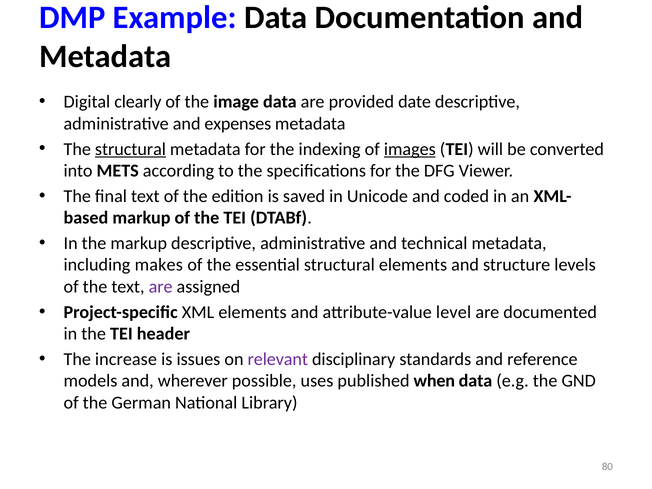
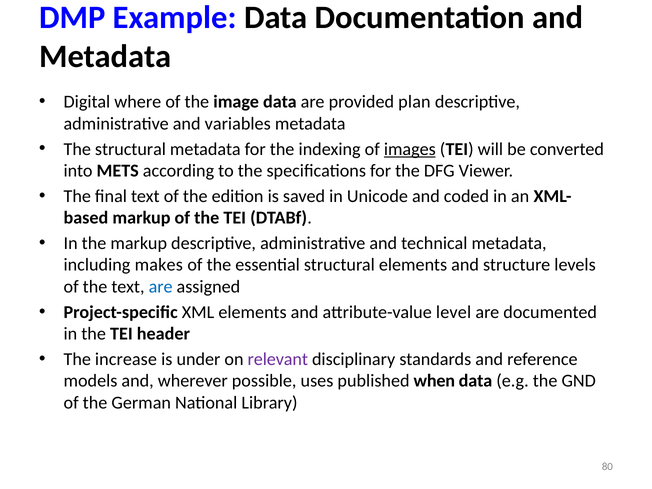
clearly: clearly -> where
date: date -> plan
expenses: expenses -> variables
structural at (130, 149) underline: present -> none
are at (161, 287) colour: purple -> blue
issues: issues -> under
